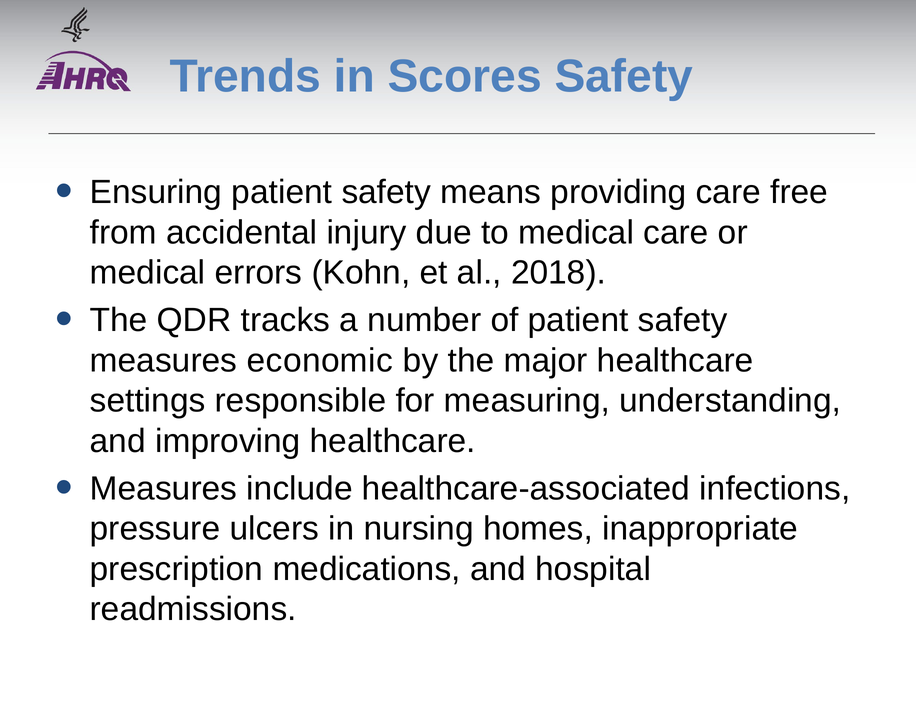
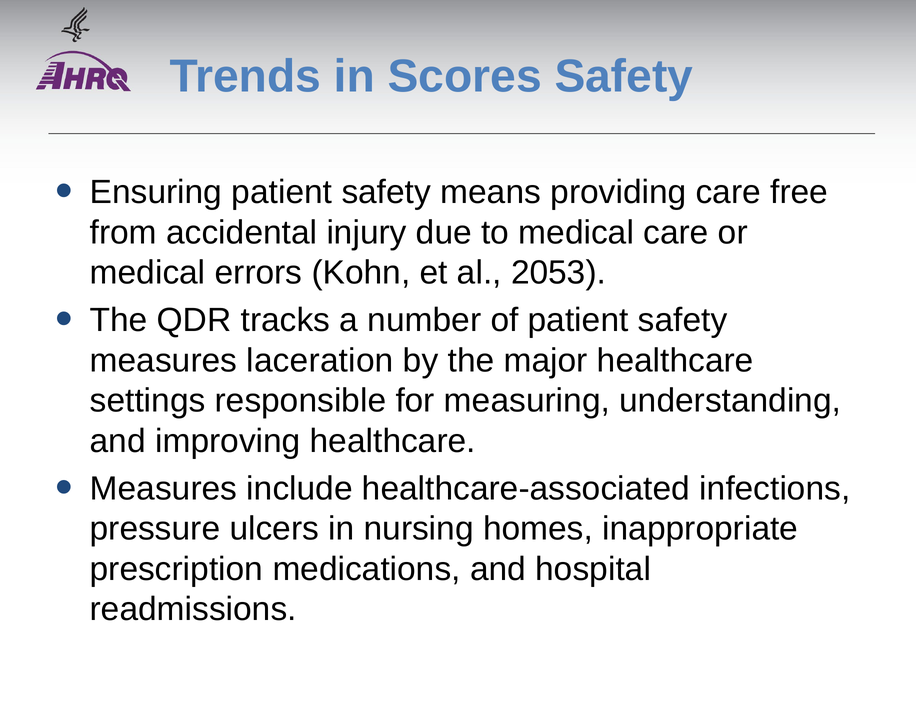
2018: 2018 -> 2053
economic: economic -> laceration
